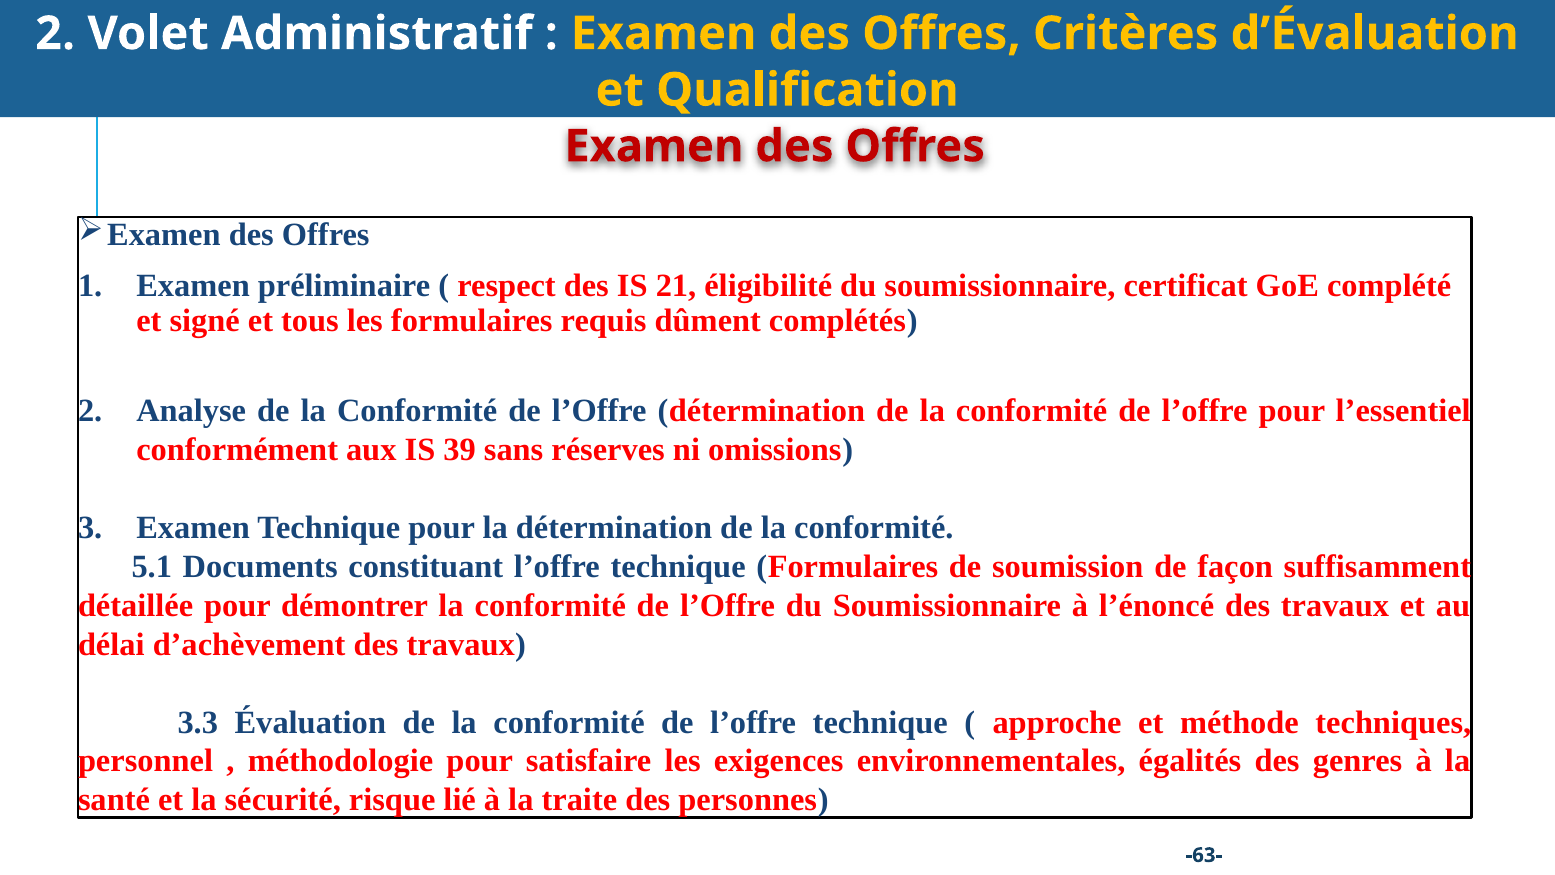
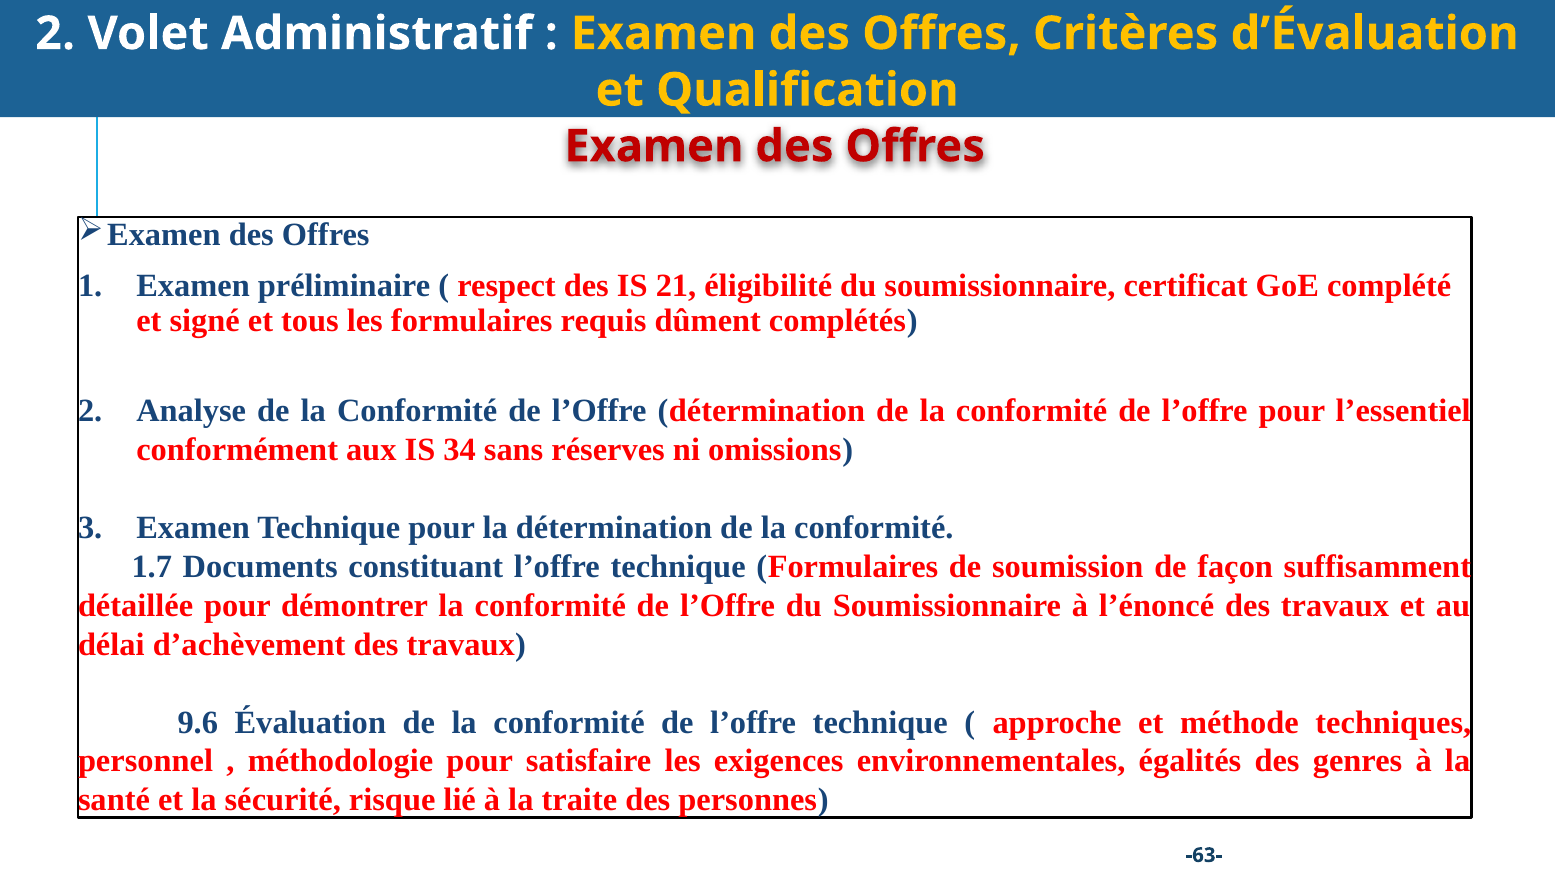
39: 39 -> 34
5.1: 5.1 -> 1.7
3.3: 3.3 -> 9.6
